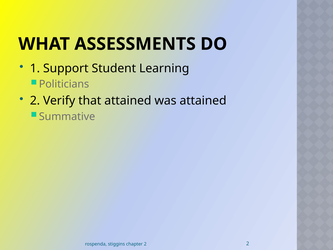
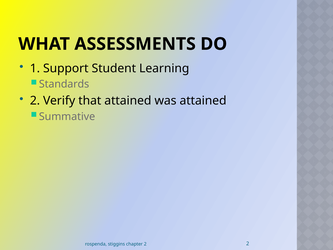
Politicians: Politicians -> Standards
